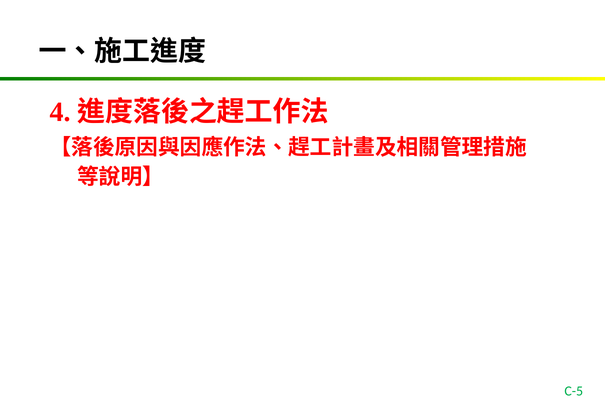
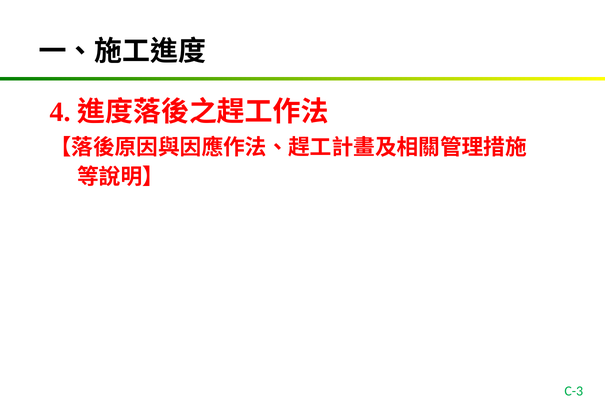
C-5: C-5 -> C-3
